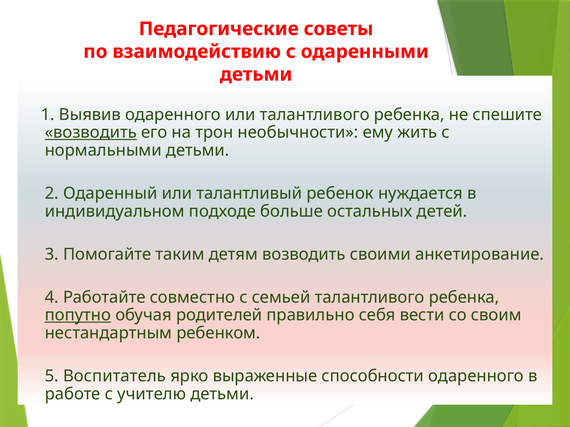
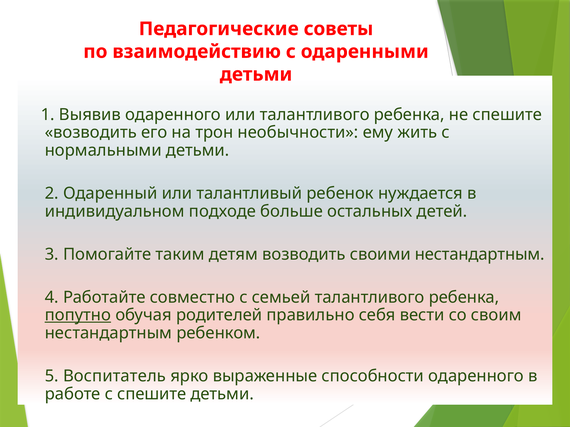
возводить at (91, 133) underline: present -> none
своими анкетирование: анкетирование -> нестандартным
с учителю: учителю -> спешите
